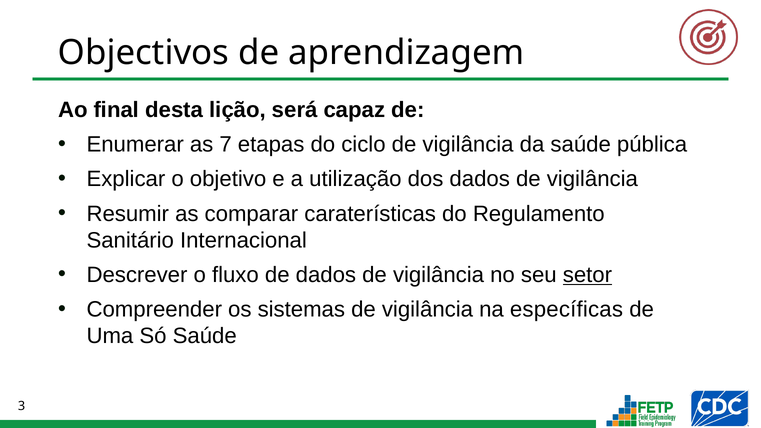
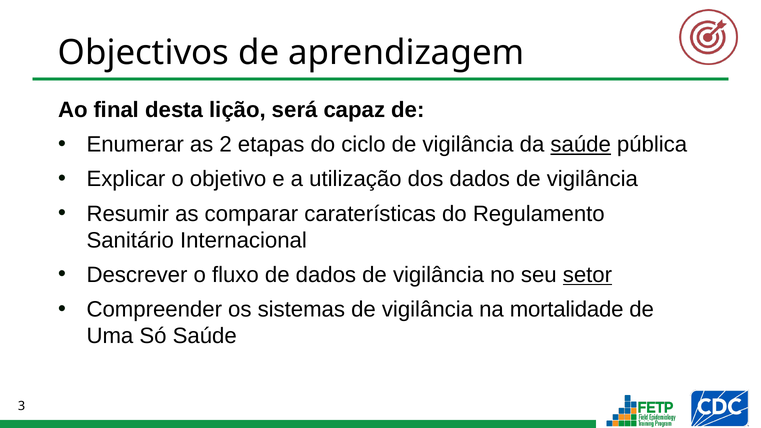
7: 7 -> 2
saúde at (581, 145) underline: none -> present
específicas: específicas -> mortalidade
